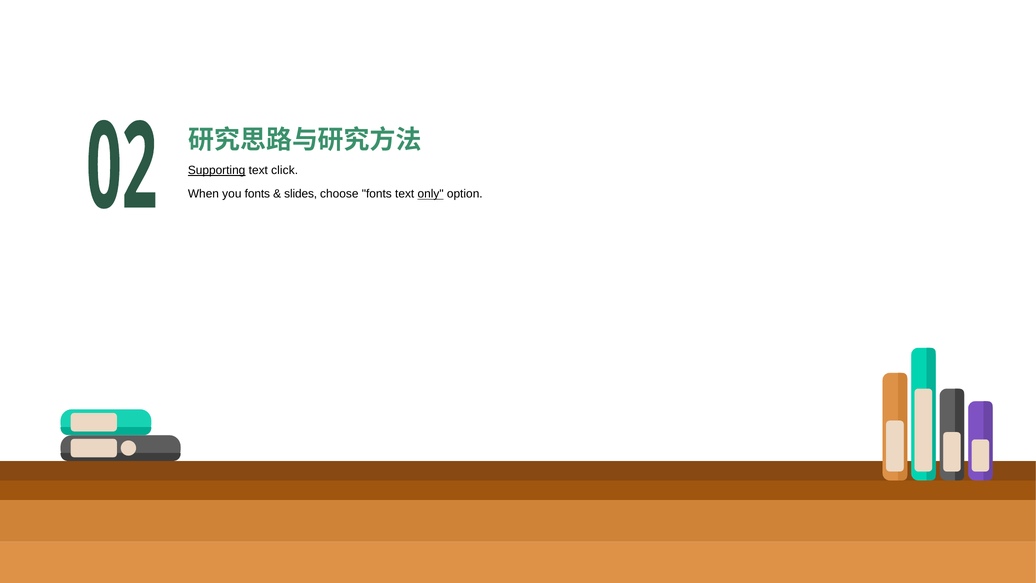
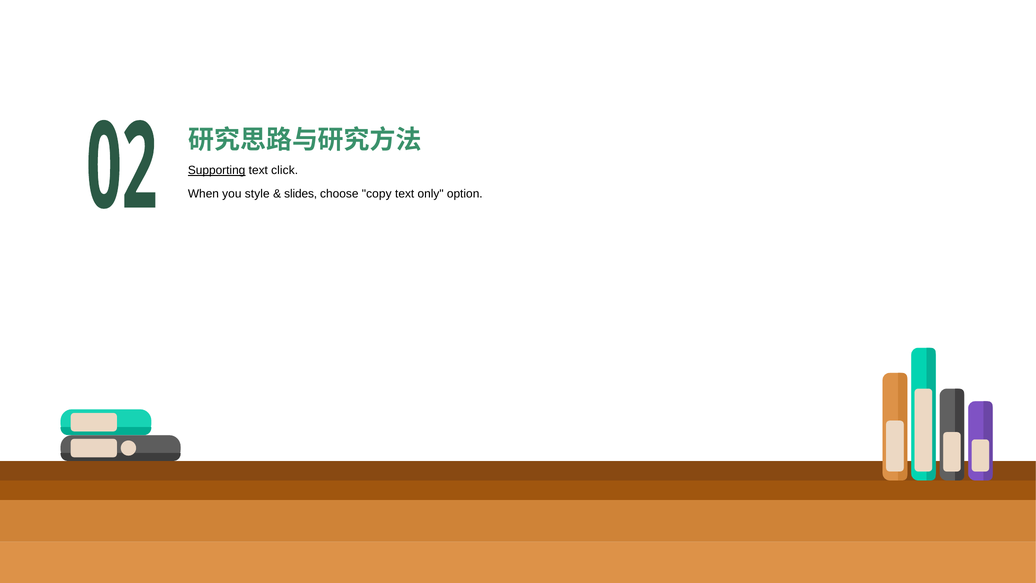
you fonts: fonts -> style
choose fonts: fonts -> copy
only underline: present -> none
